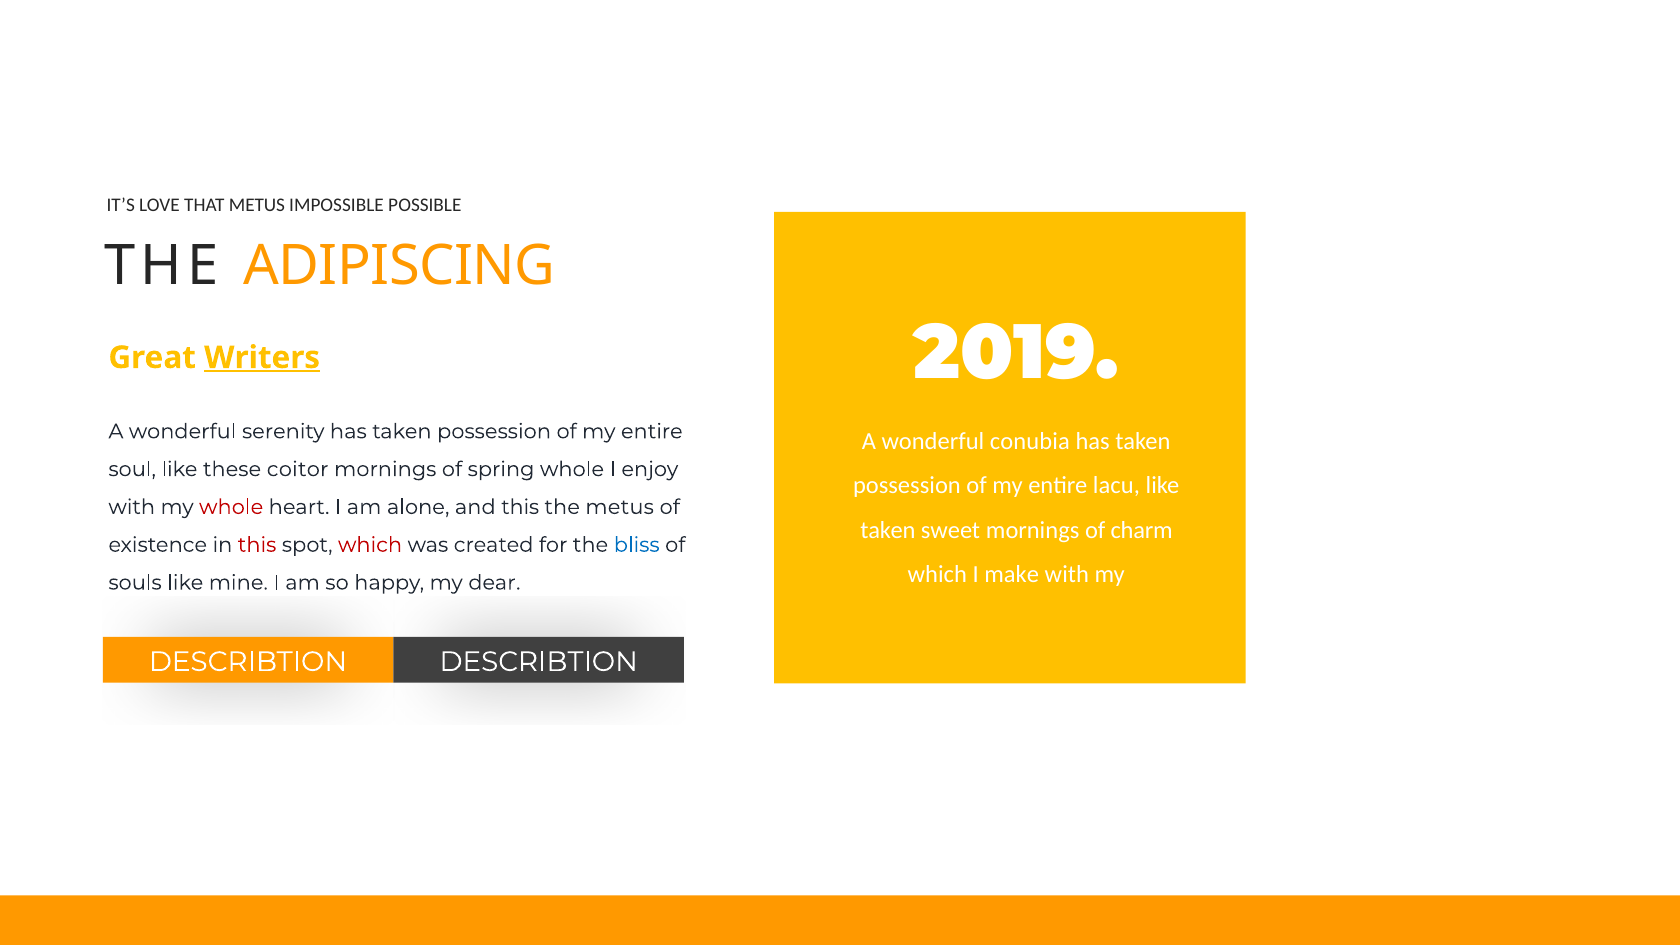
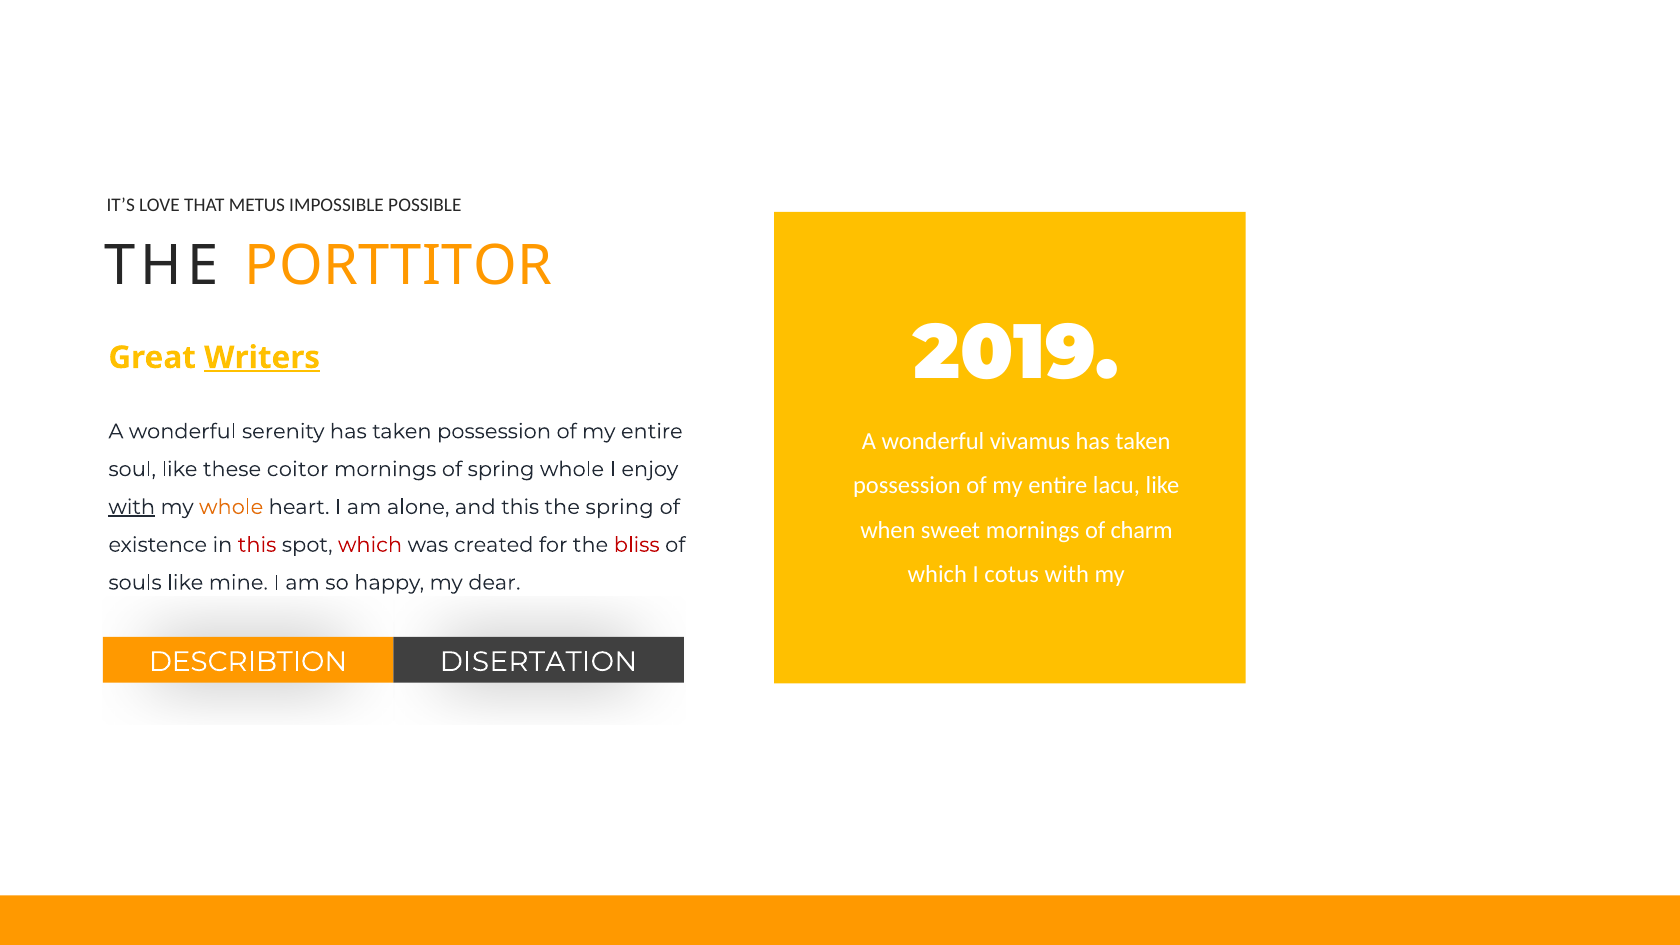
ADIPISCING: ADIPISCING -> PORTTITOR
conubia: conubia -> vivamus
with at (132, 507) underline: none -> present
whole at (231, 507) colour: red -> orange
the metus: metus -> spring
taken at (888, 530): taken -> when
bliss colour: blue -> red
make: make -> cotus
DESCRIBTION DESCRIBTION: DESCRIBTION -> DISERTATION
